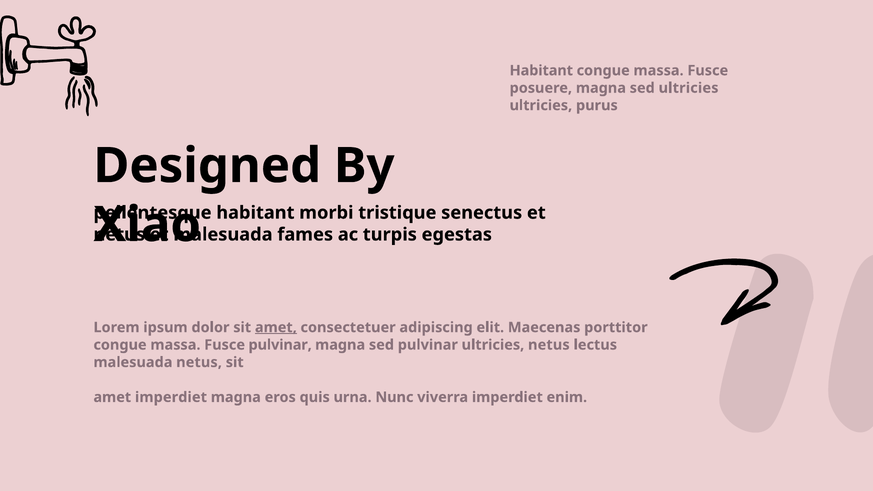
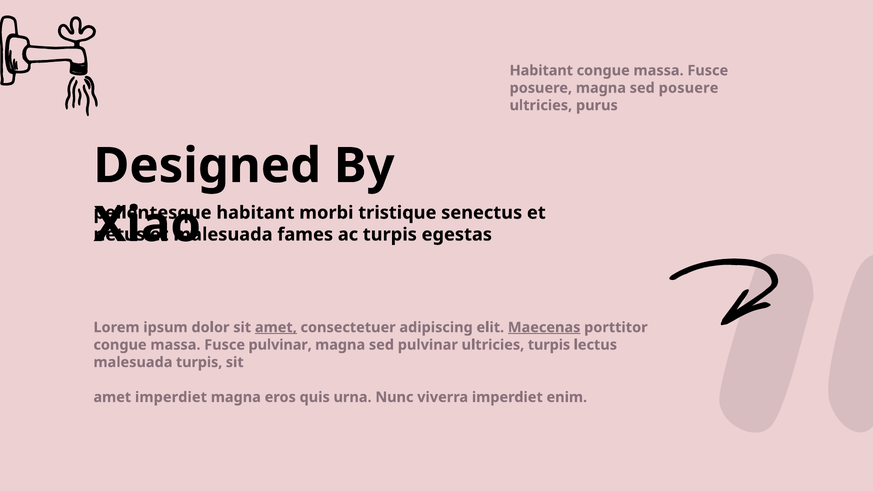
sed ultricies: ultricies -> posuere
Maecenas underline: none -> present
ultricies netus: netus -> turpis
malesuada netus: netus -> turpis
